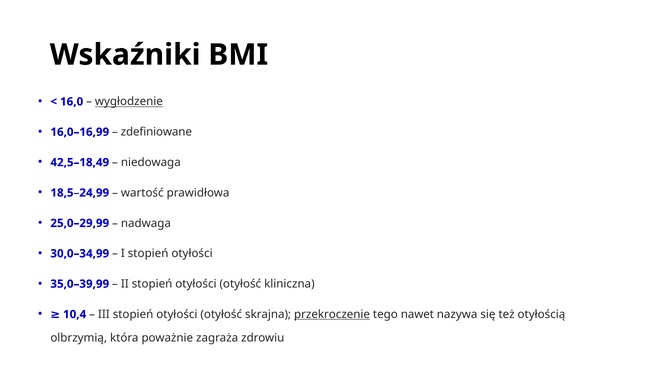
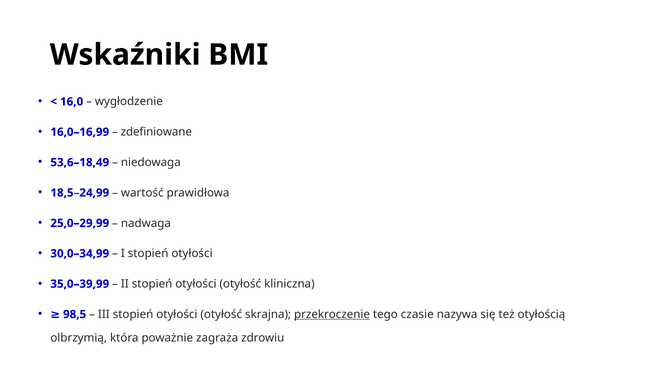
wygłodzenie underline: present -> none
42,5–18,49: 42,5–18,49 -> 53,6–18,49
10,4: 10,4 -> 98,5
nawet: nawet -> czasie
